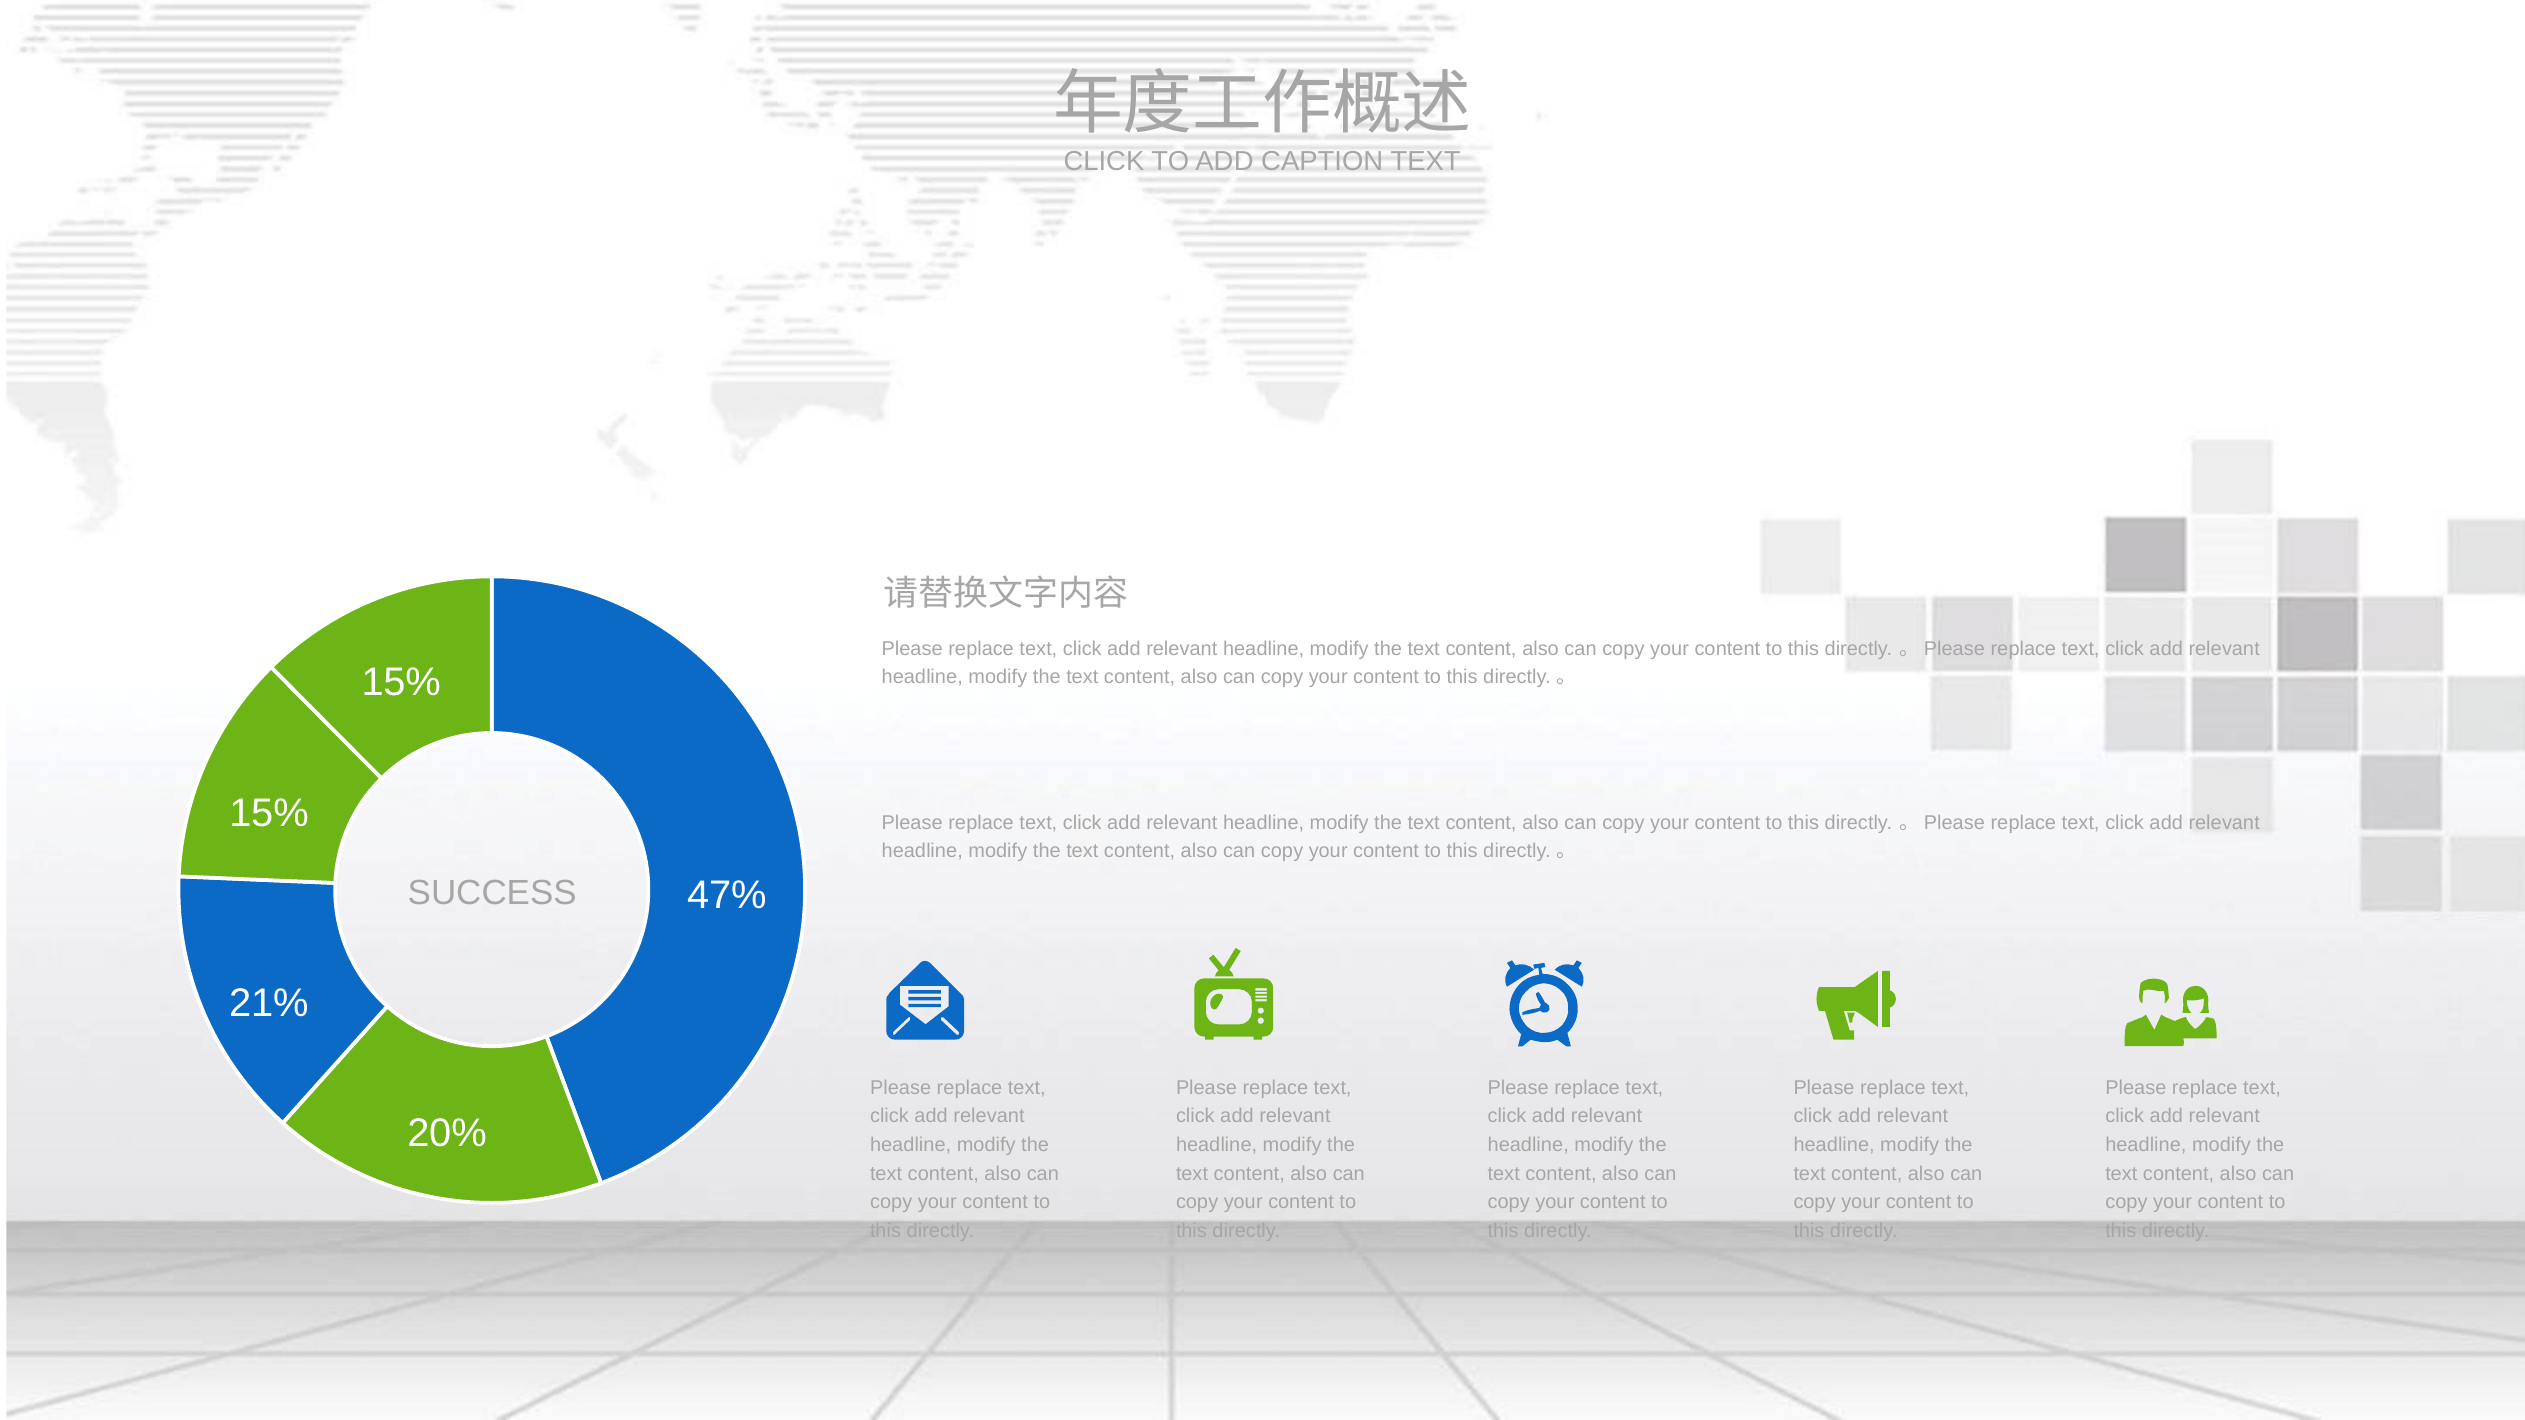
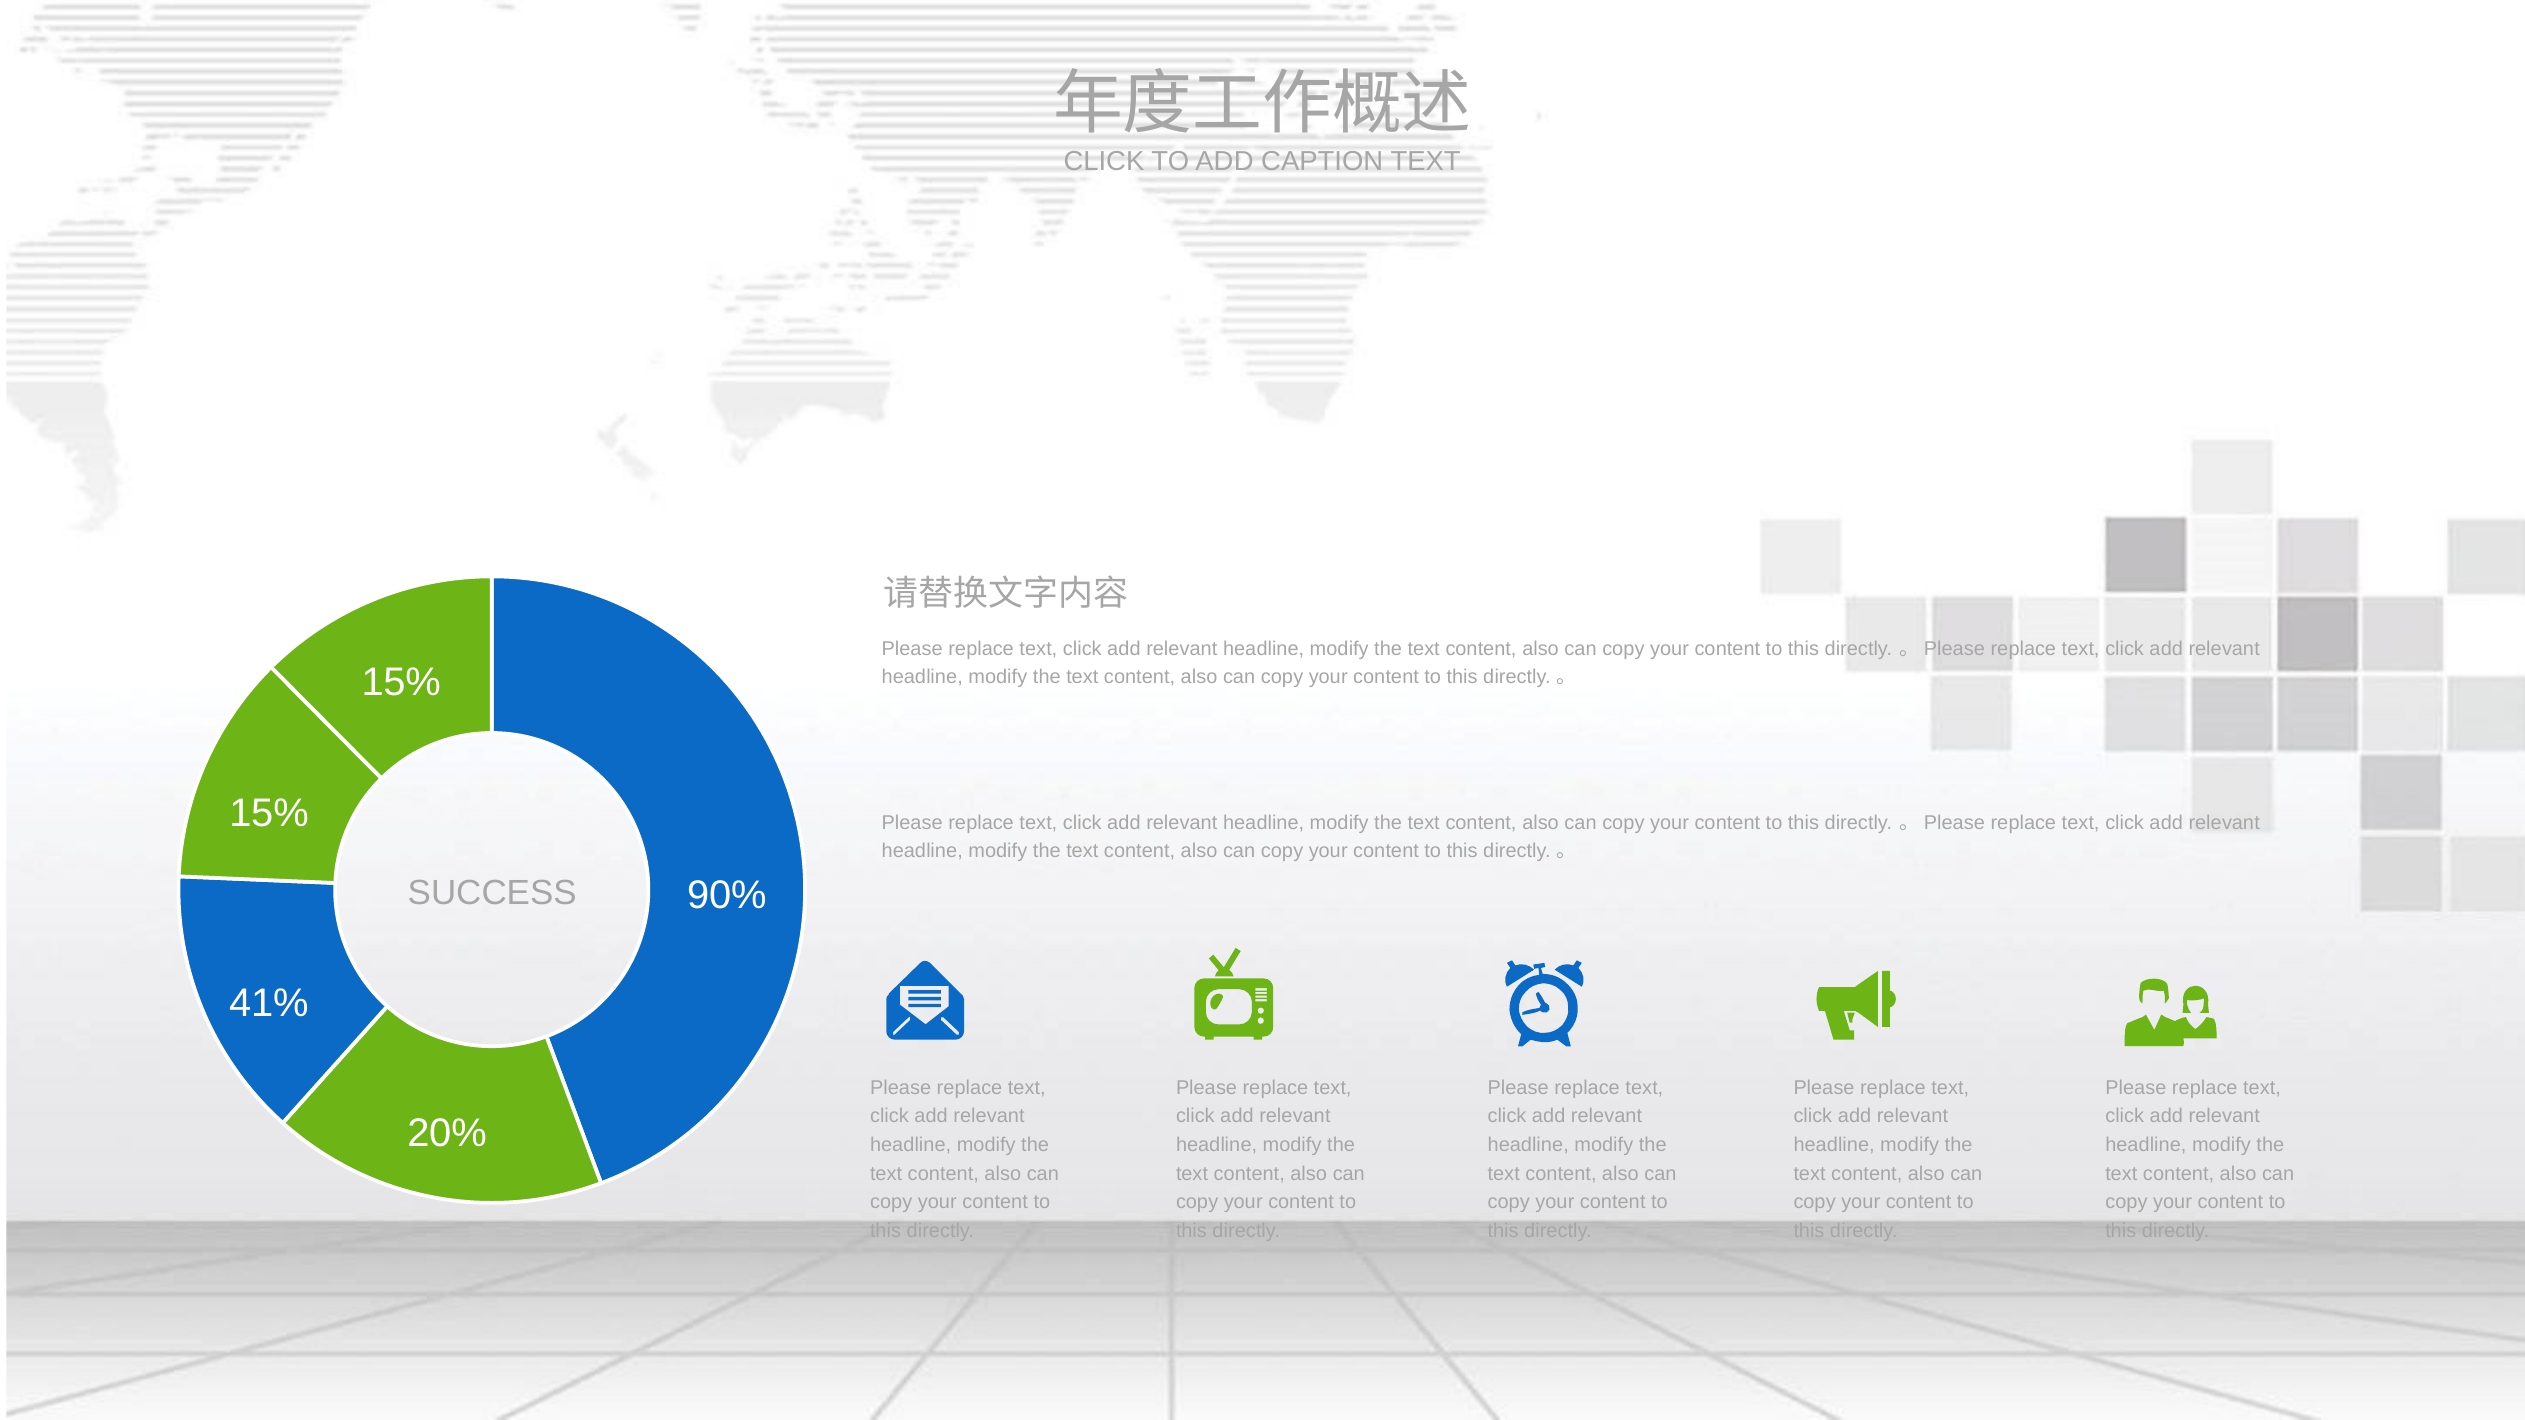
47%: 47% -> 90%
21%: 21% -> 41%
